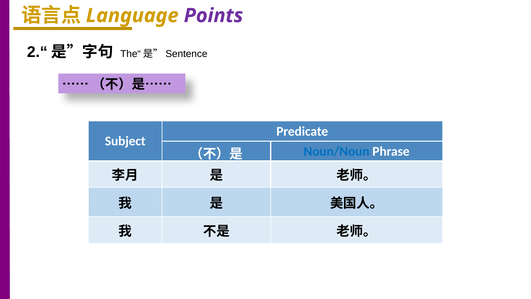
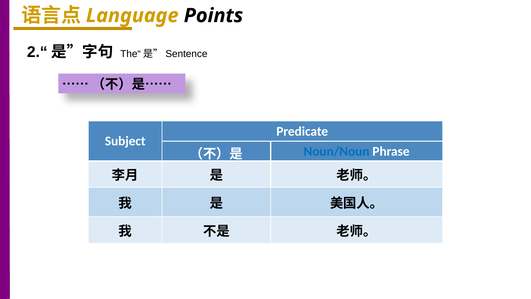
Points colour: purple -> black
